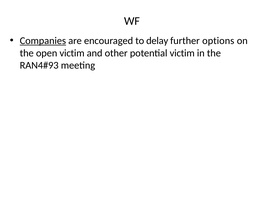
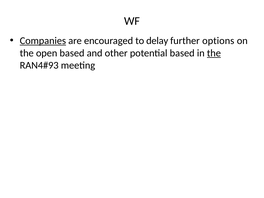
open victim: victim -> based
potential victim: victim -> based
the at (214, 53) underline: none -> present
